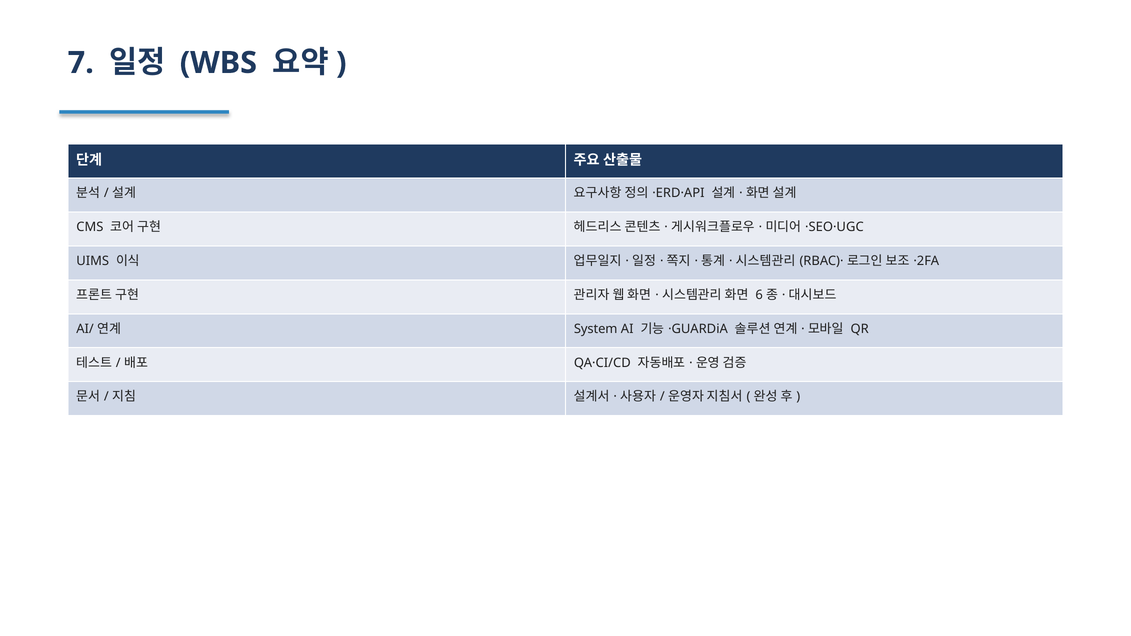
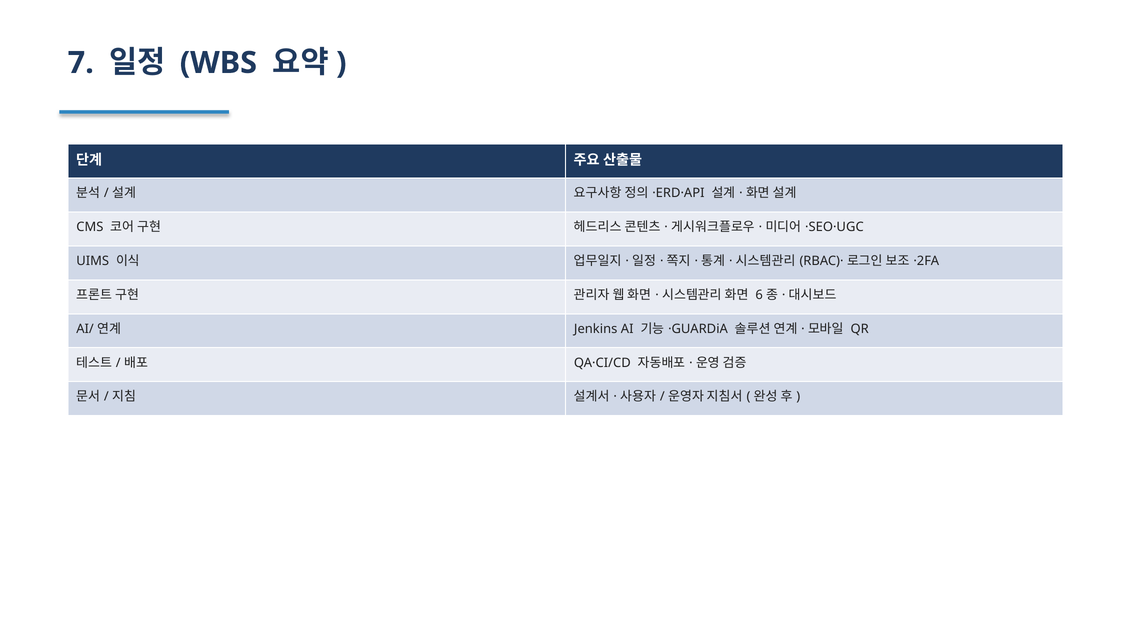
System: System -> Jenkins
